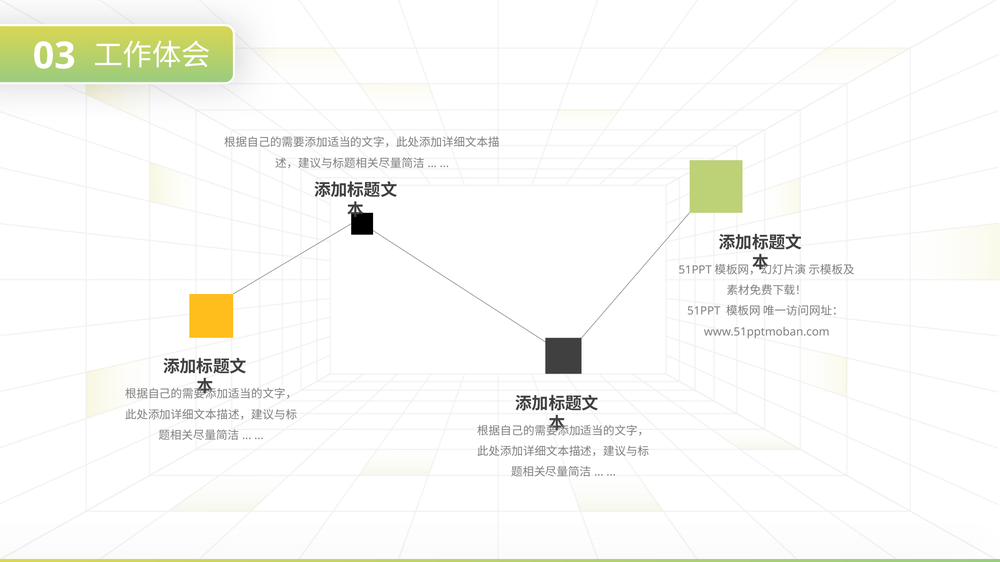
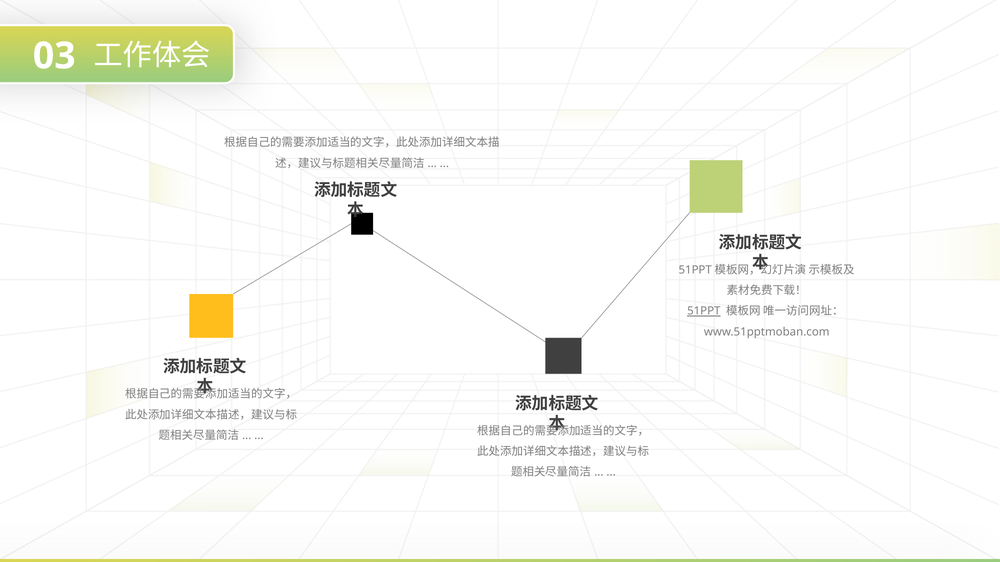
51PPT underline: none -> present
